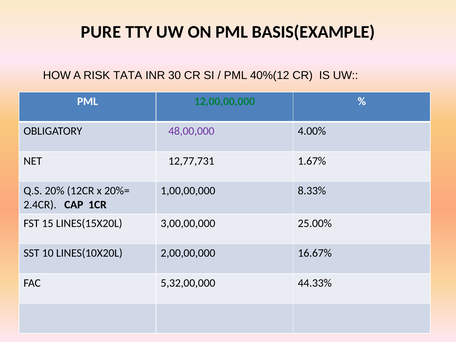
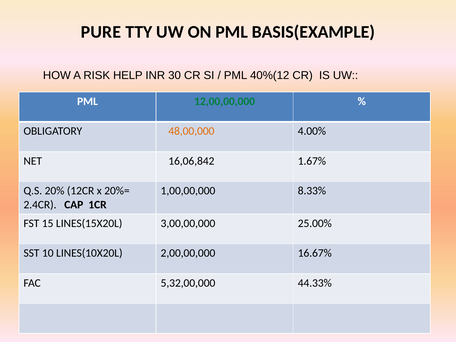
TATA: TATA -> HELP
48,00,000 colour: purple -> orange
12,77,731: 12,77,731 -> 16,06,842
